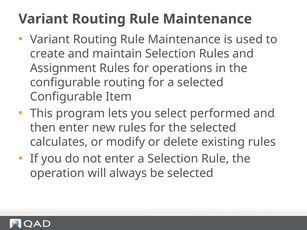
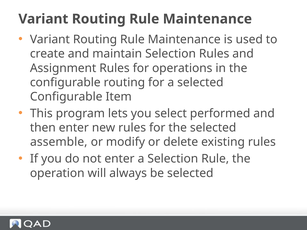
calculates: calculates -> assemble
